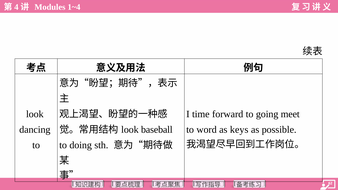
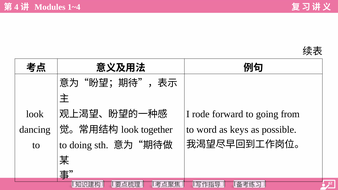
time: time -> rode
meet: meet -> from
baseball: baseball -> together
